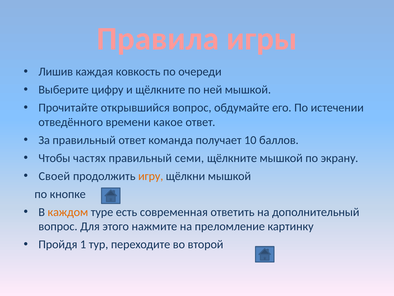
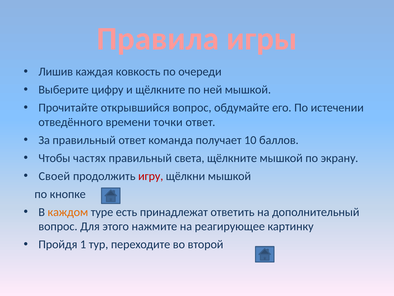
какое: какое -> точки
семи: семи -> света
игру colour: orange -> red
современная: современная -> принадлежат
преломление: преломление -> реагирующее
